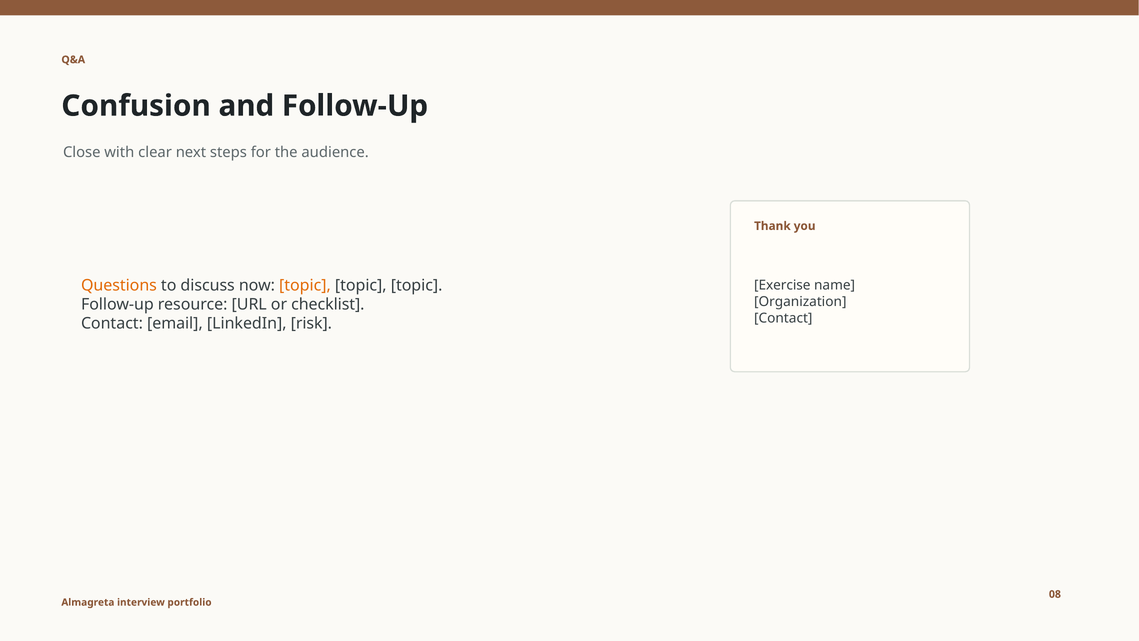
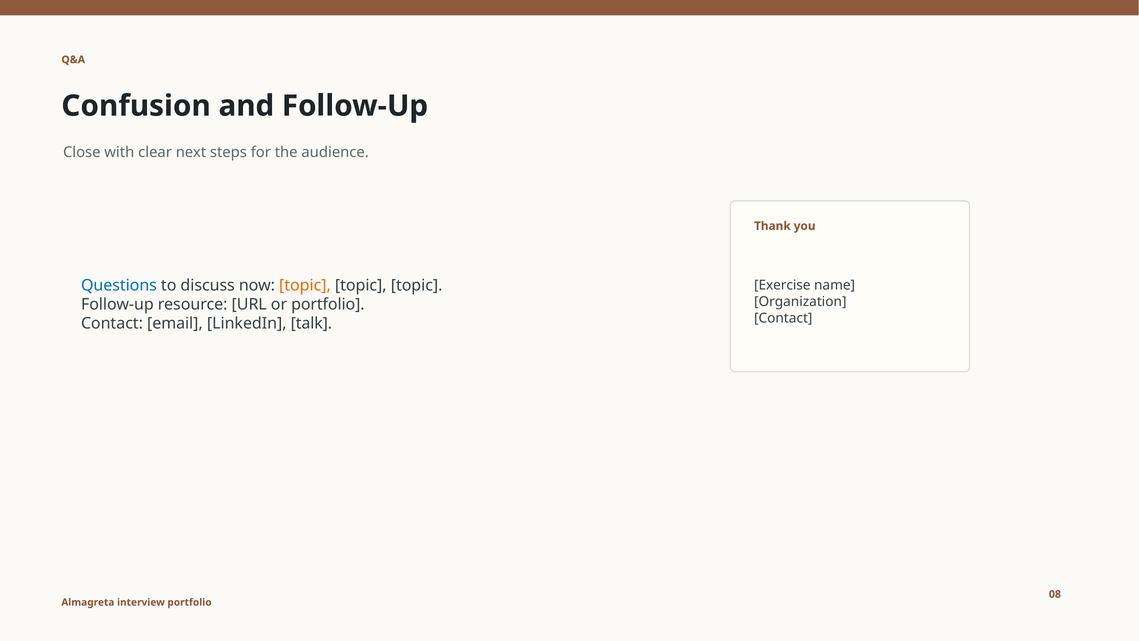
Questions colour: orange -> blue
or checklist: checklist -> portfolio
risk: risk -> talk
